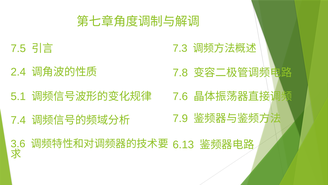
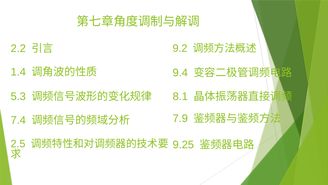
7.3: 7.3 -> 9.2
7.5: 7.5 -> 2.2
2.4: 2.4 -> 1.4
7.8: 7.8 -> 9.4
7.6: 7.6 -> 8.1
5.1: 5.1 -> 5.3
3.6: 3.6 -> 2.5
6.13: 6.13 -> 9.25
